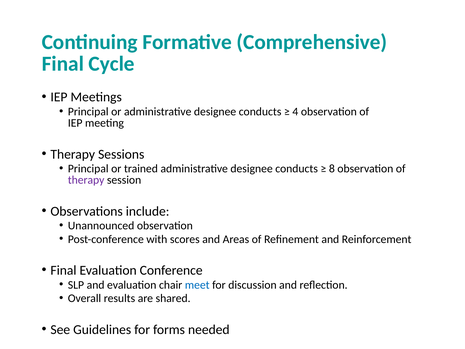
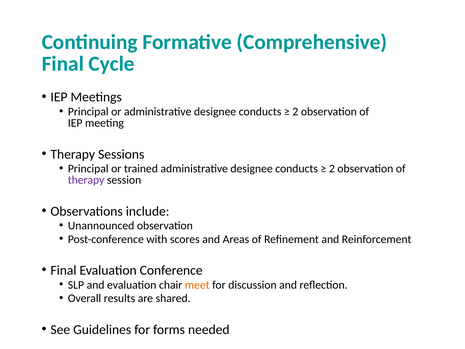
4 at (295, 112): 4 -> 2
8 at (332, 169): 8 -> 2
meet colour: blue -> orange
